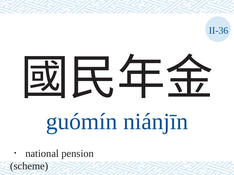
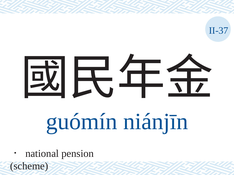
II-36: II-36 -> II-37
